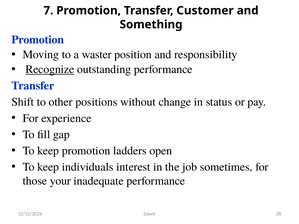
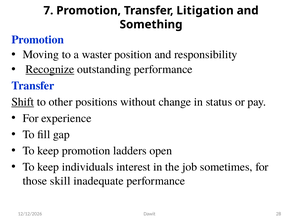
Customer: Customer -> Litigation
Shift underline: none -> present
your: your -> skill
